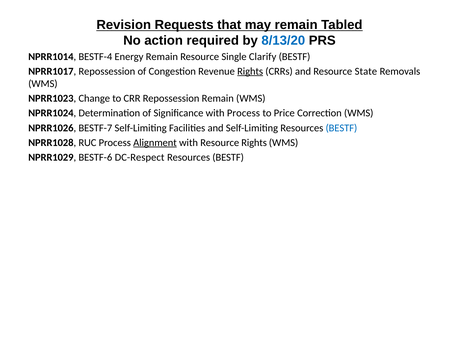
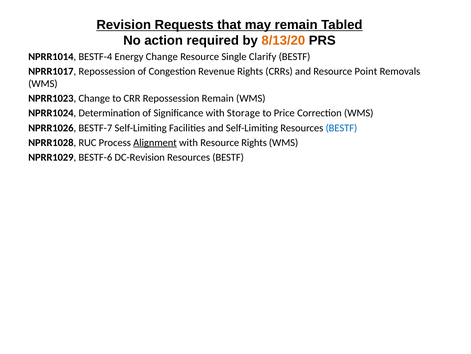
8/13/20 colour: blue -> orange
Energy Remain: Remain -> Change
Rights at (250, 71) underline: present -> none
State: State -> Point
with Process: Process -> Storage
DC-Respect: DC-Respect -> DC-Revision
